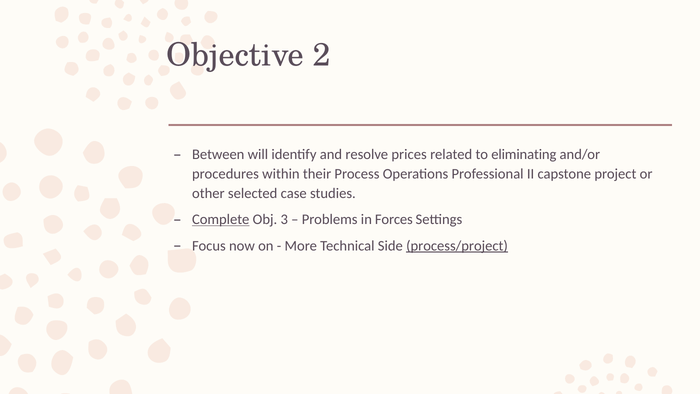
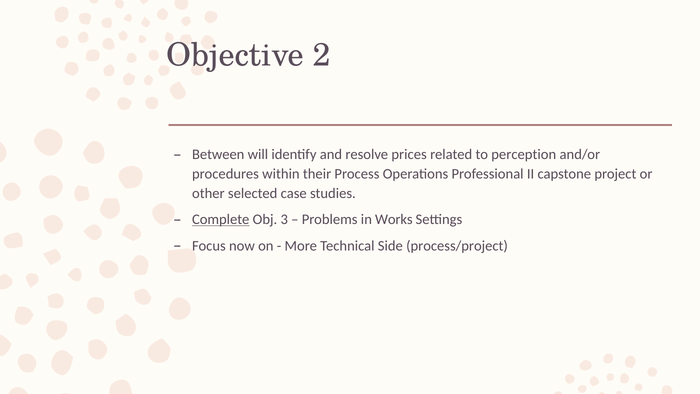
eliminating: eliminating -> perception
Forces: Forces -> Works
process/project underline: present -> none
